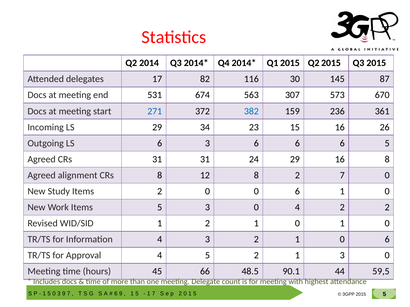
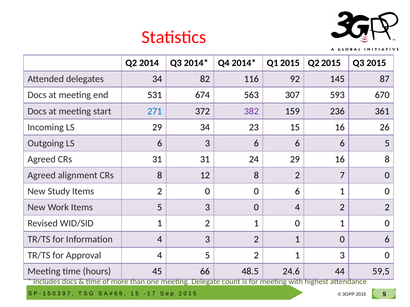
delegates 17: 17 -> 34
30: 30 -> 92
573: 573 -> 593
382 colour: blue -> purple
90.1: 90.1 -> 24.6
